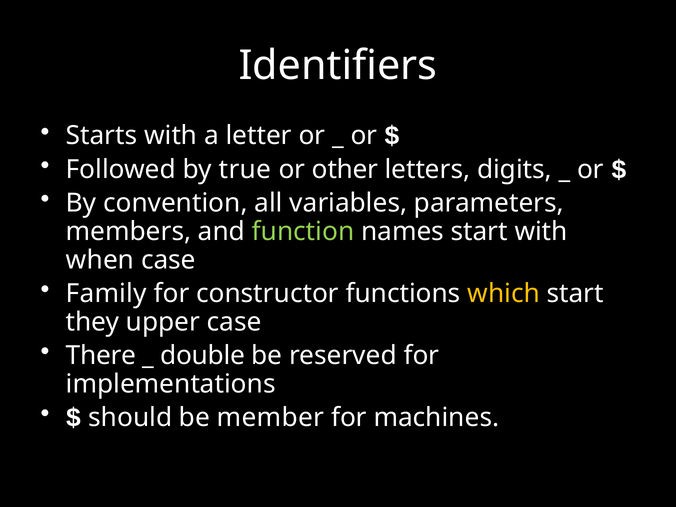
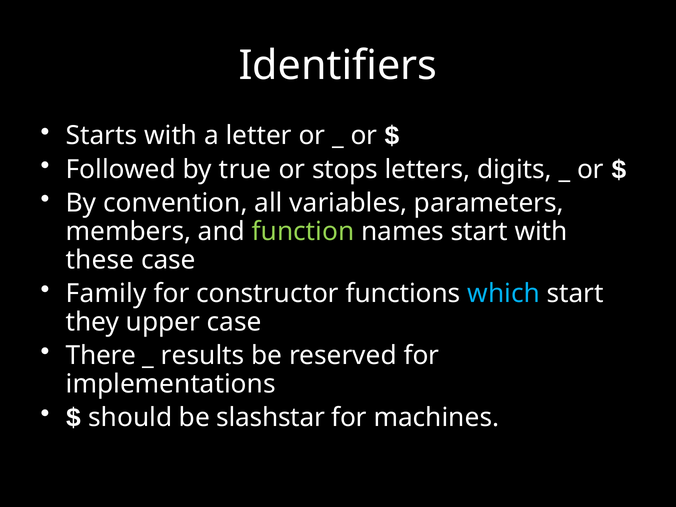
other: other -> stops
when: when -> these
which colour: yellow -> light blue
double: double -> results
member: member -> slashstar
